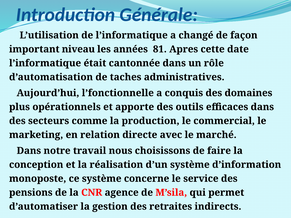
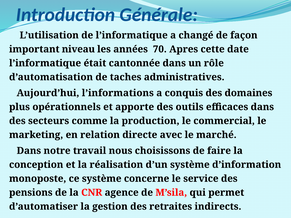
81: 81 -> 70
l’fonctionnelle: l’fonctionnelle -> l’informations
